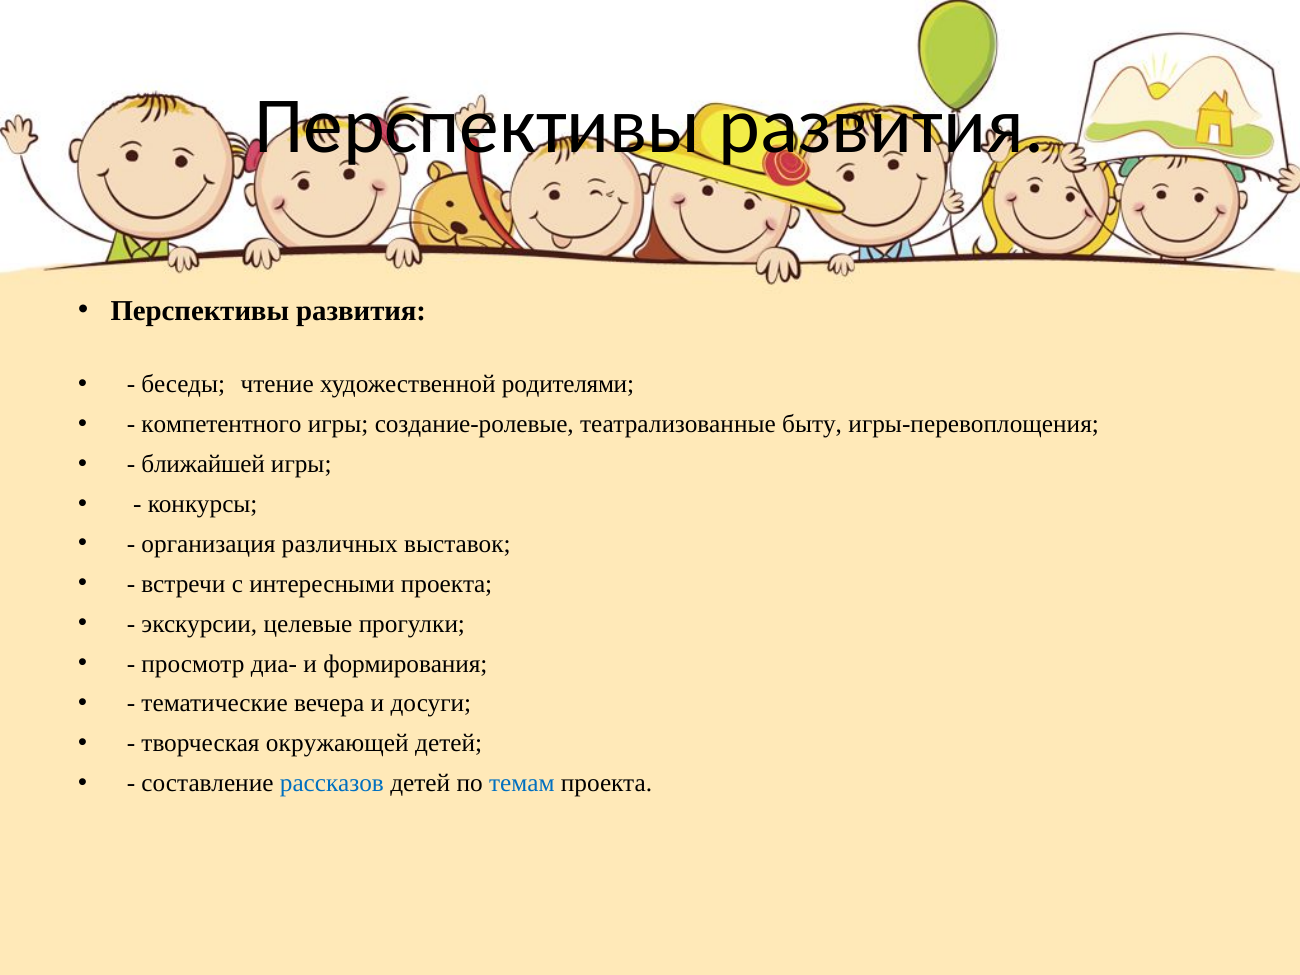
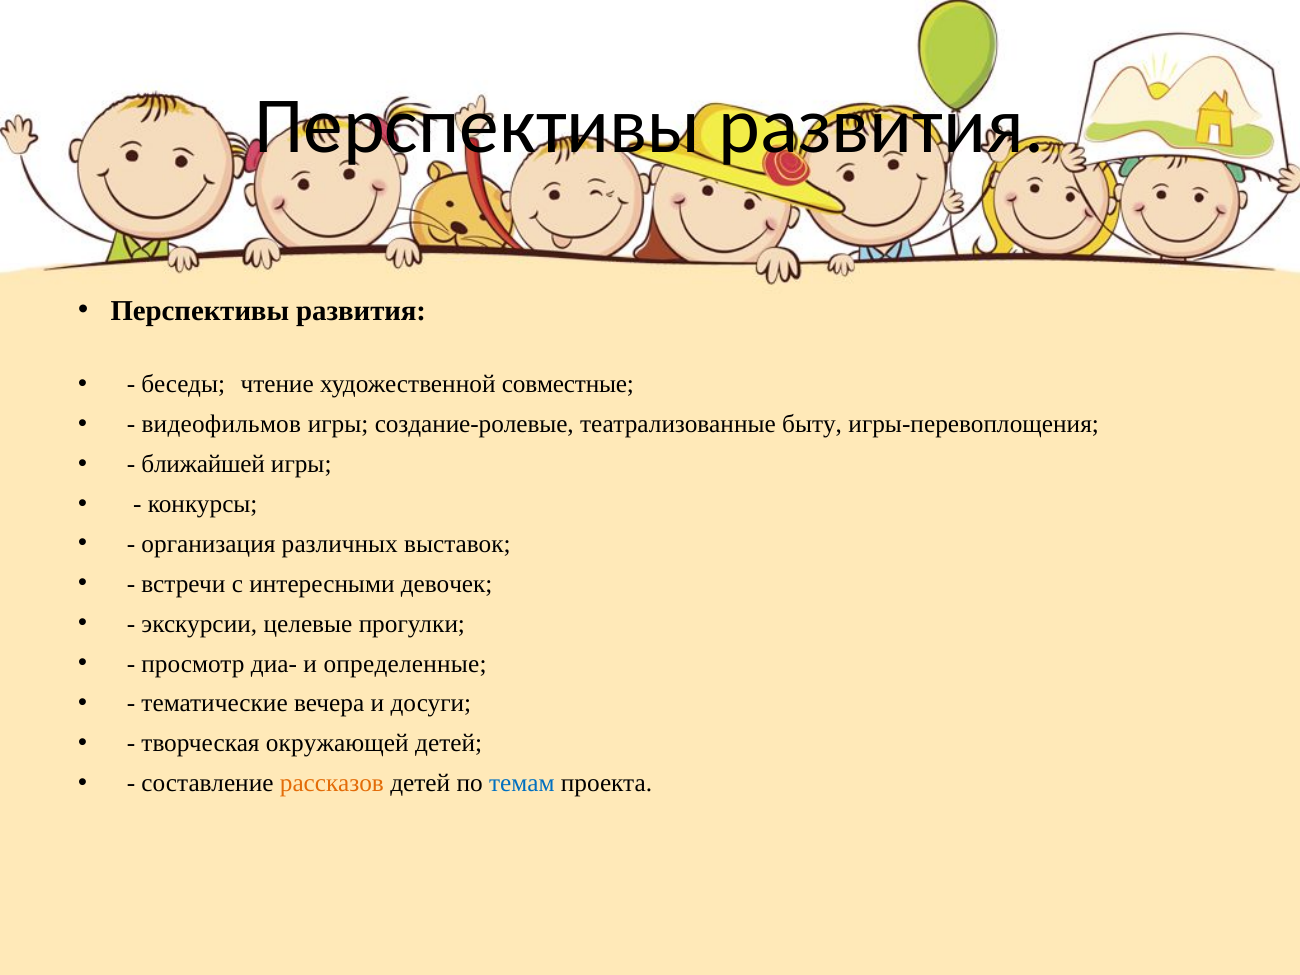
родителями: родителями -> совместные
компетентного: компетентного -> видеофильмов
интересными проекта: проекта -> девочек
формирования: формирования -> определенные
рассказов colour: blue -> orange
